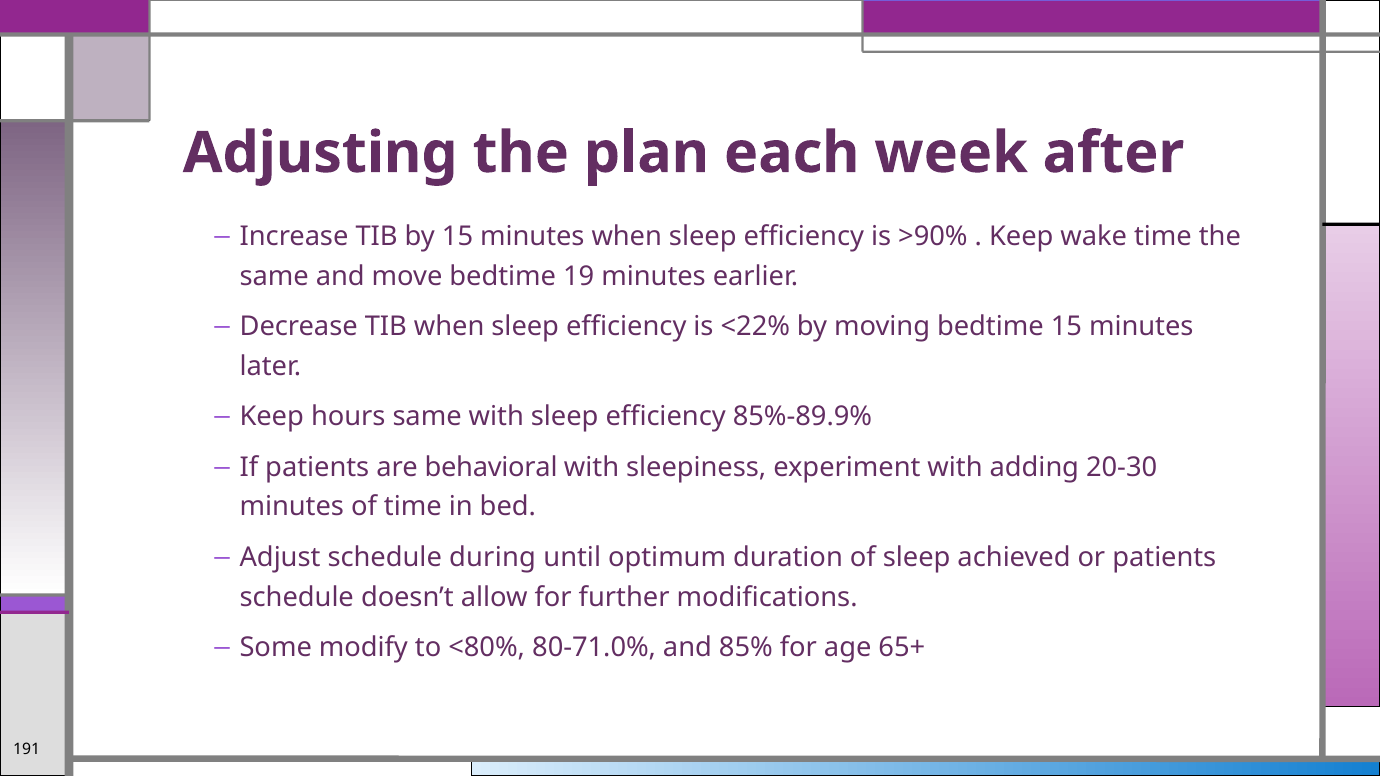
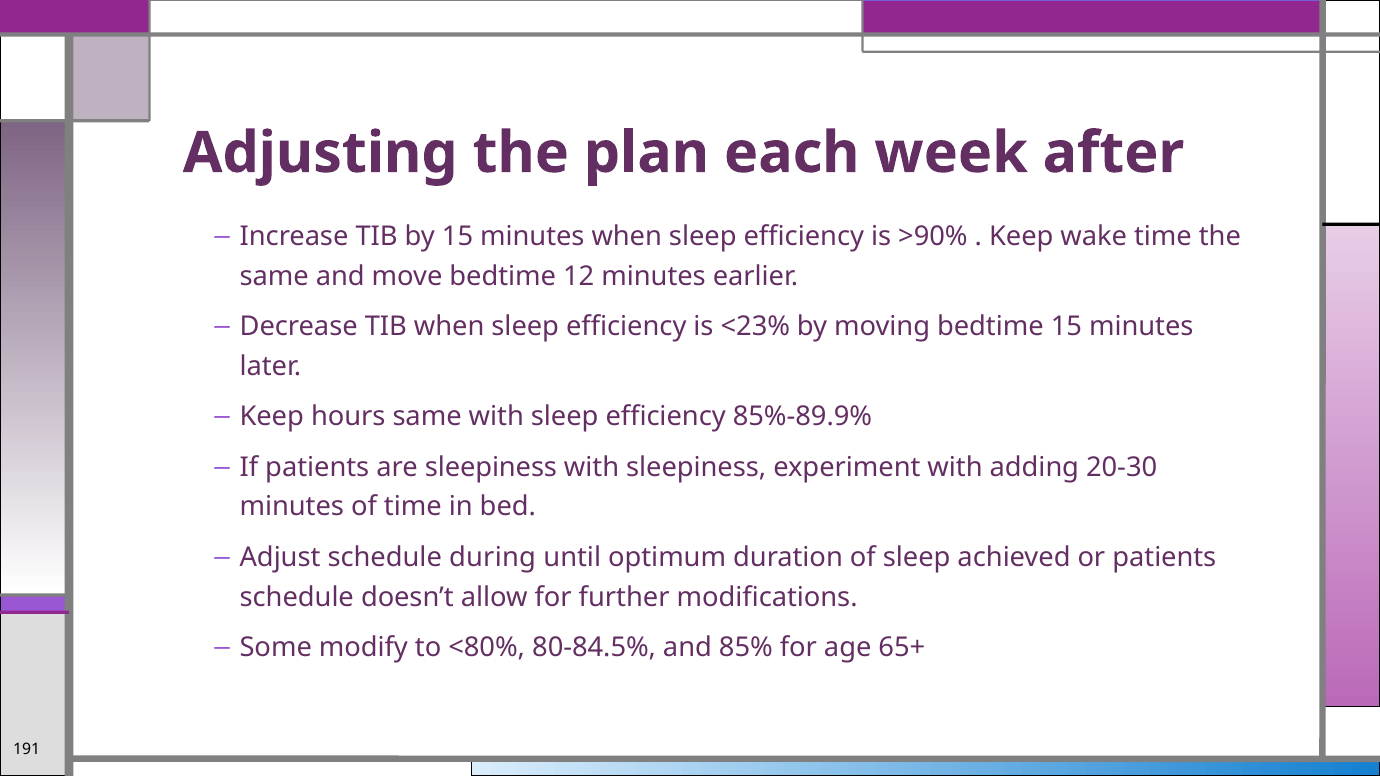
19: 19 -> 12
<22%: <22% -> <23%
are behavioral: behavioral -> sleepiness
80-71.0%: 80-71.0% -> 80-84.5%
